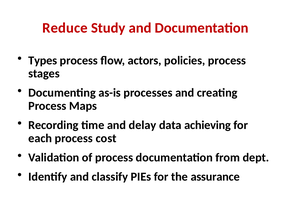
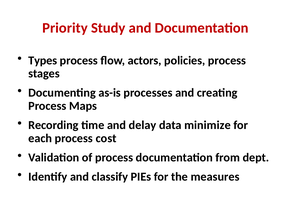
Reduce: Reduce -> Priority
achieving: achieving -> minimize
assurance: assurance -> measures
